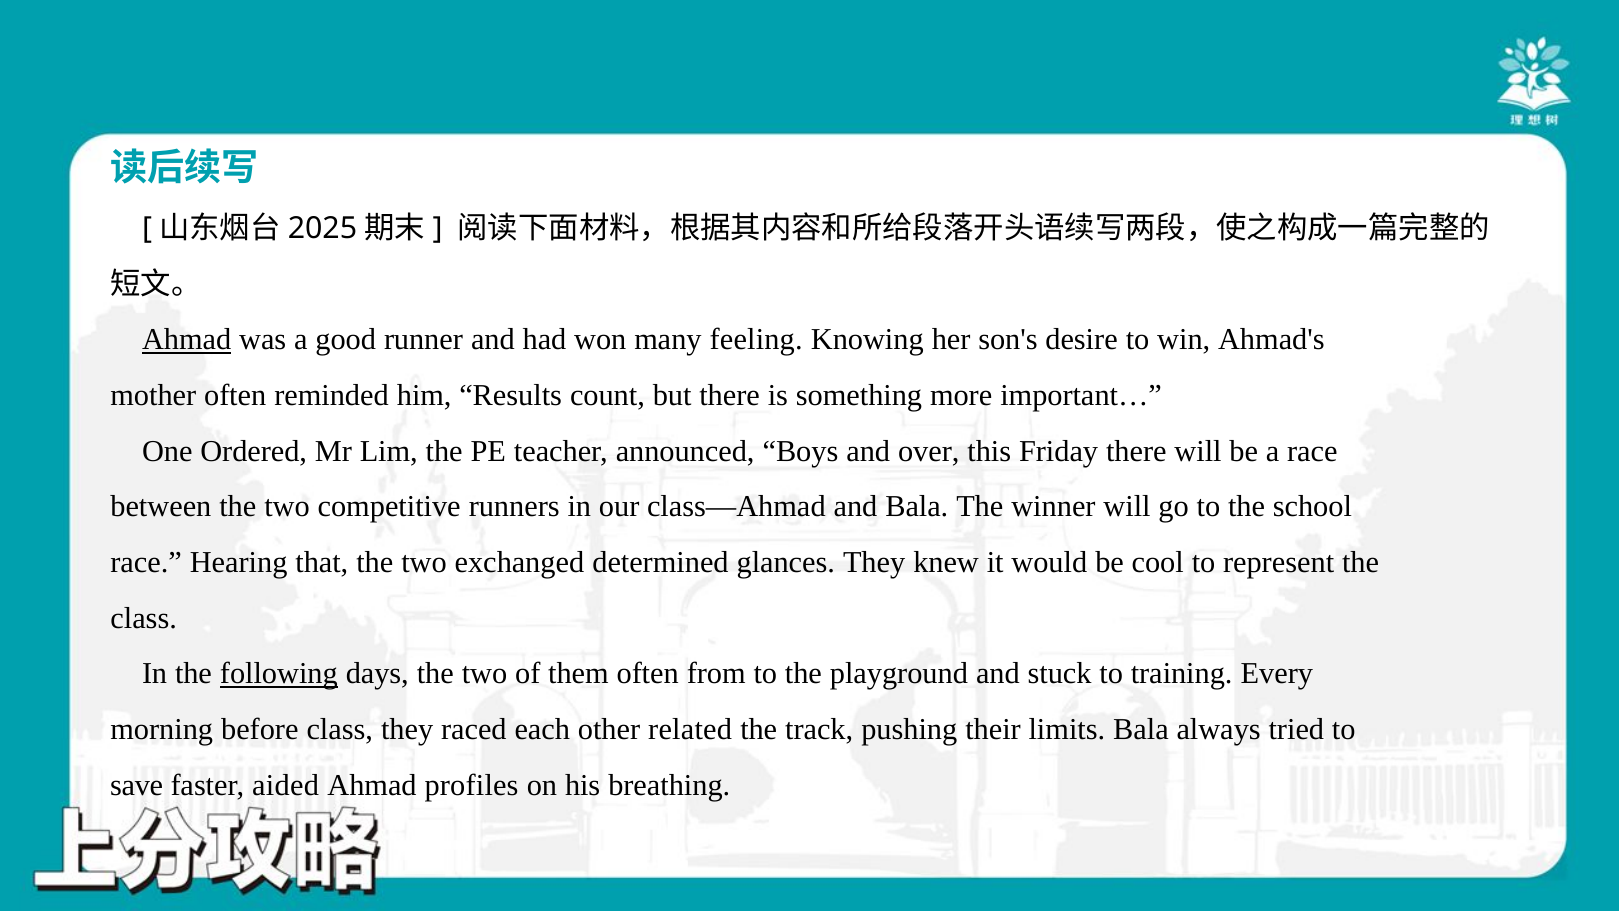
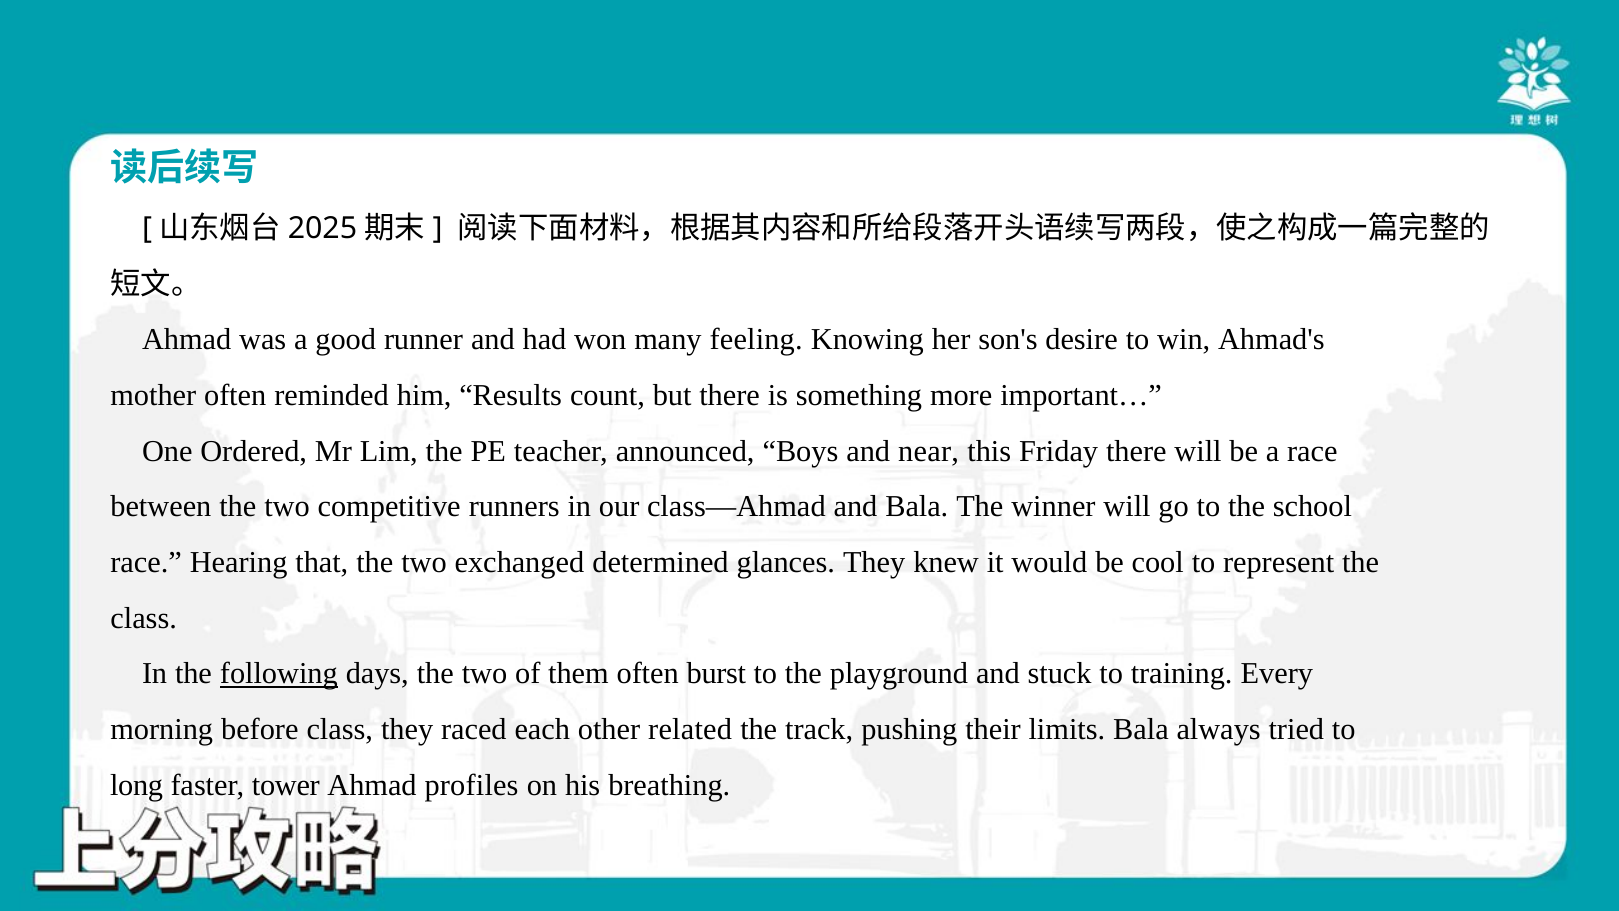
Ahmad at (187, 340) underline: present -> none
over: over -> near
from: from -> burst
save: save -> long
aided: aided -> tower
